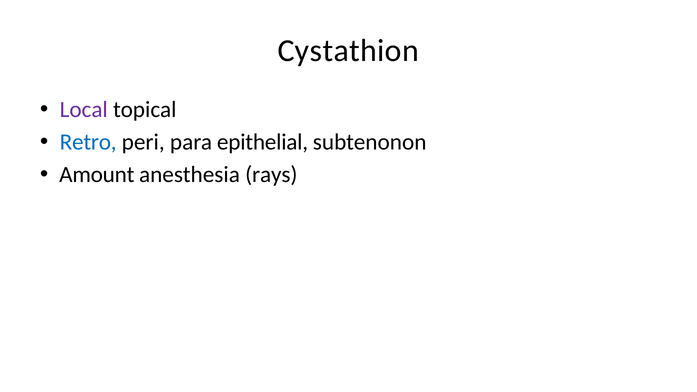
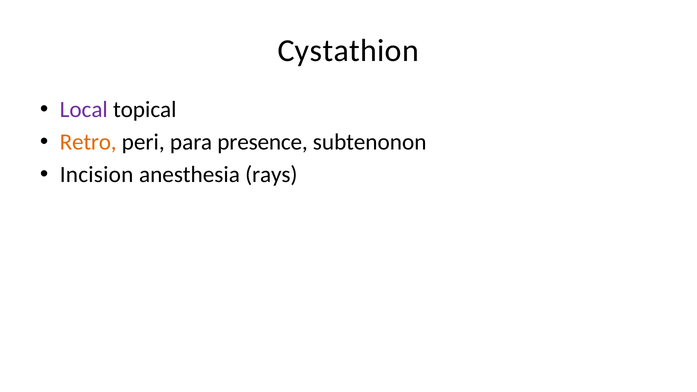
Retro colour: blue -> orange
epithelial: epithelial -> presence
Amount: Amount -> Incision
